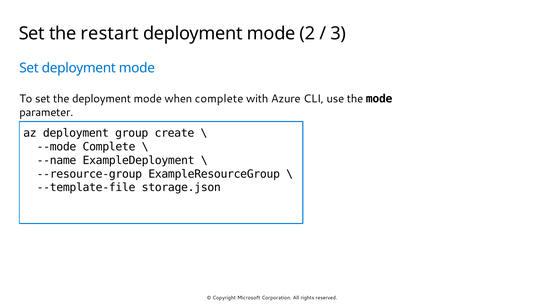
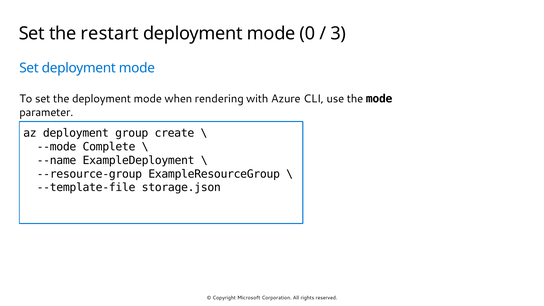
2: 2 -> 0
when complete: complete -> rendering
